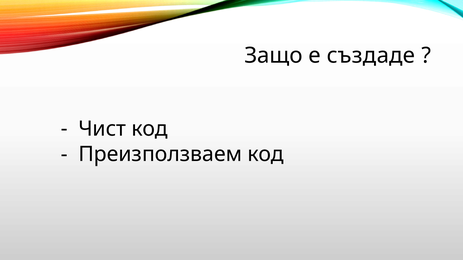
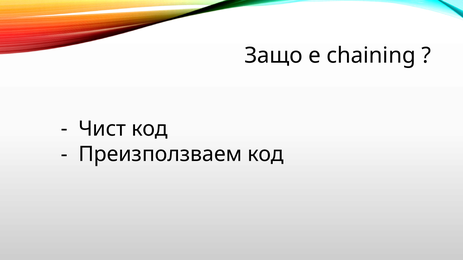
създаде: създаде -> chaining
